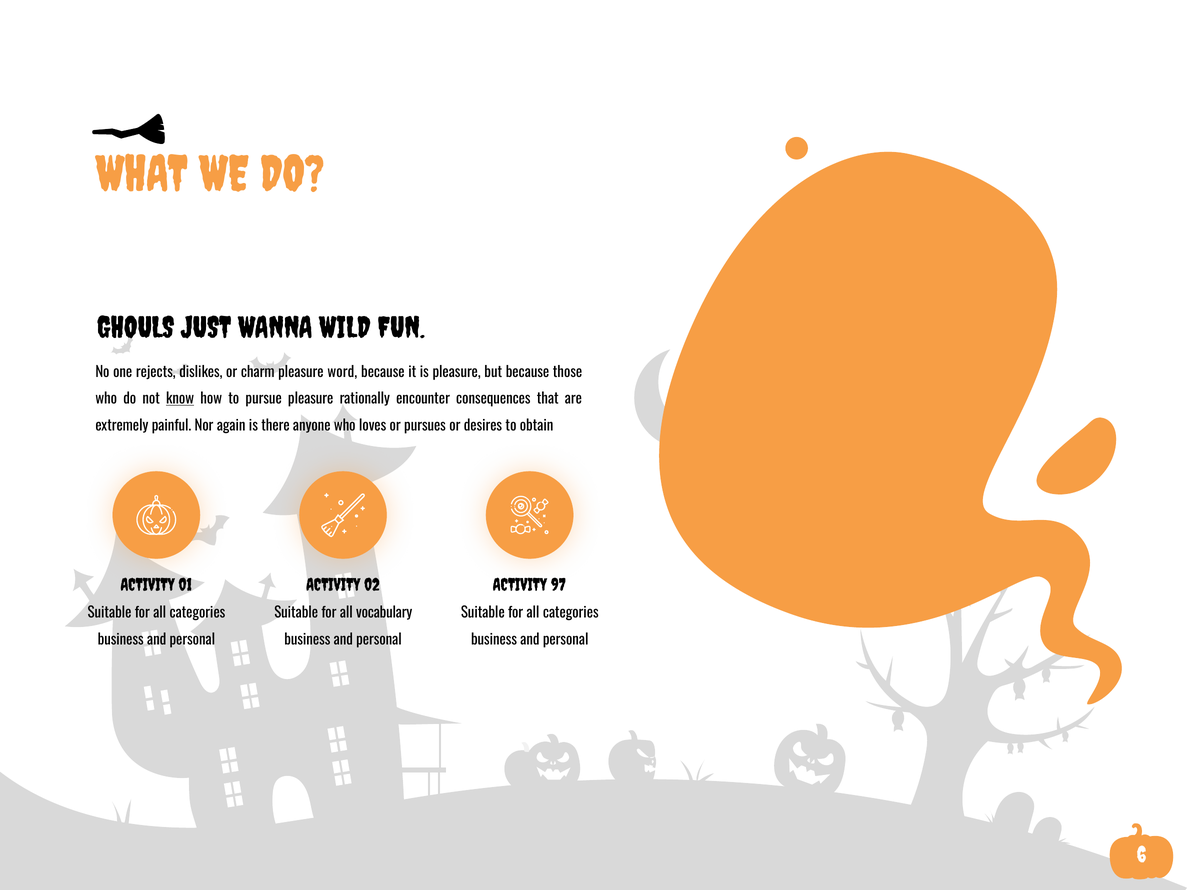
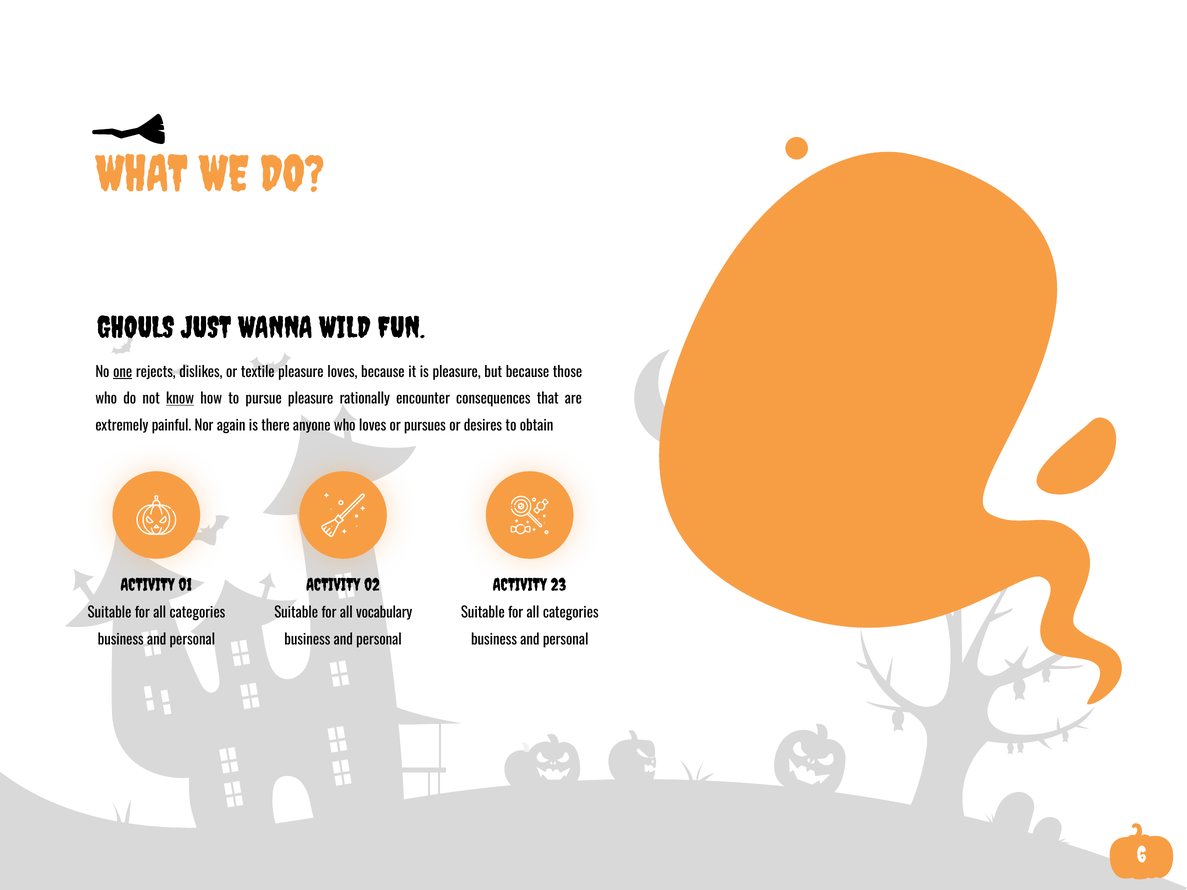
one underline: none -> present
charm: charm -> textile
pleasure word: word -> loves
97: 97 -> 23
